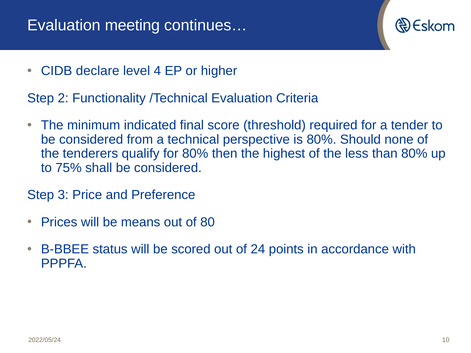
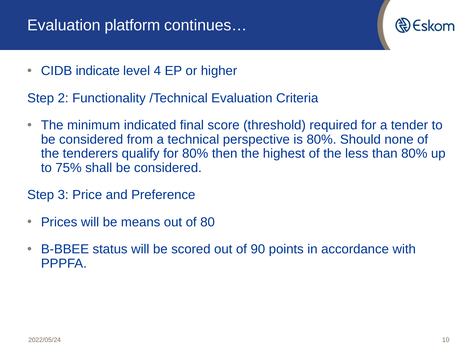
meeting: meeting -> platform
declare: declare -> indicate
24: 24 -> 90
